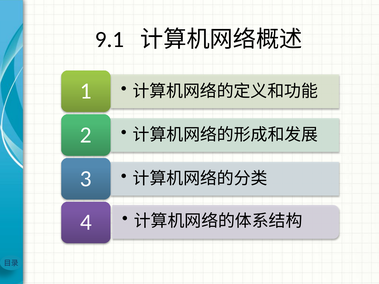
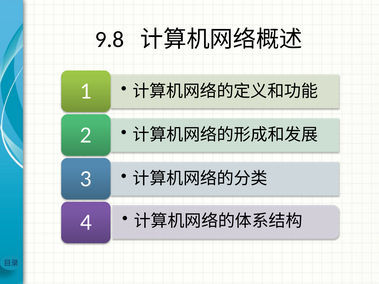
9.1: 9.1 -> 9.8
